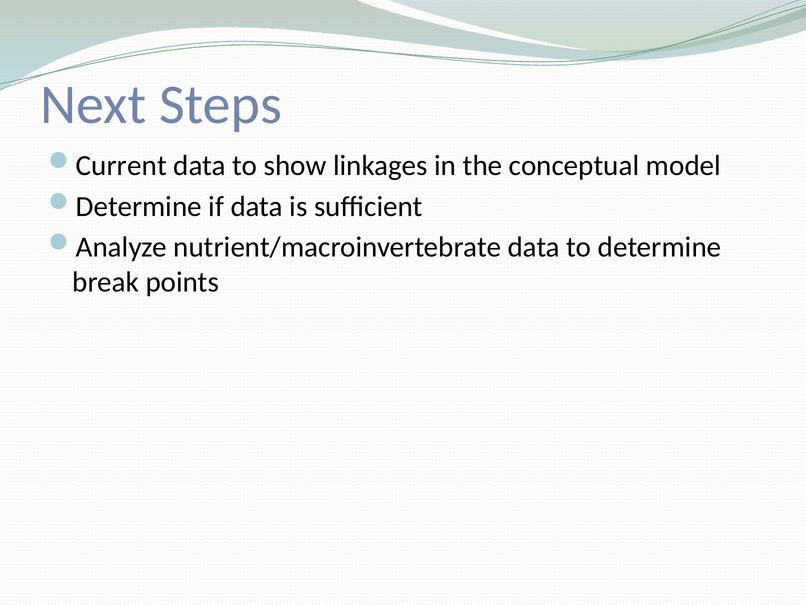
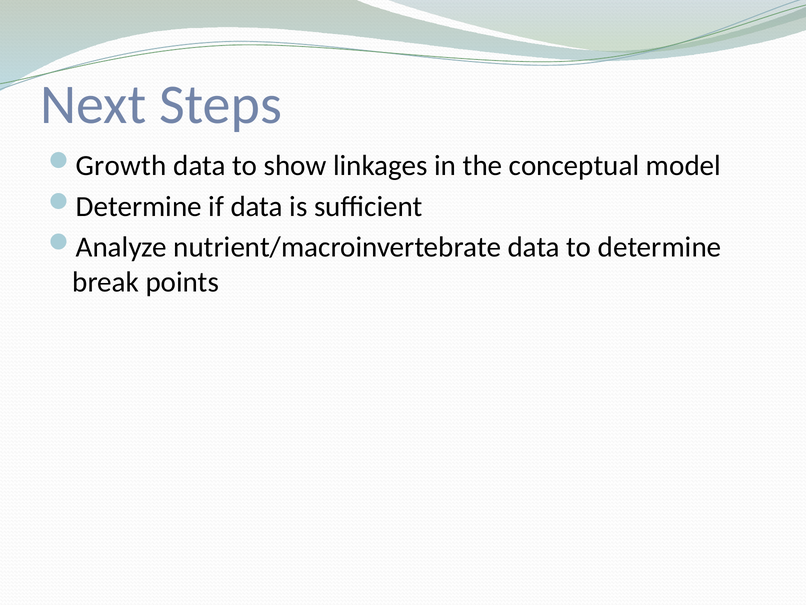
Current: Current -> Growth
